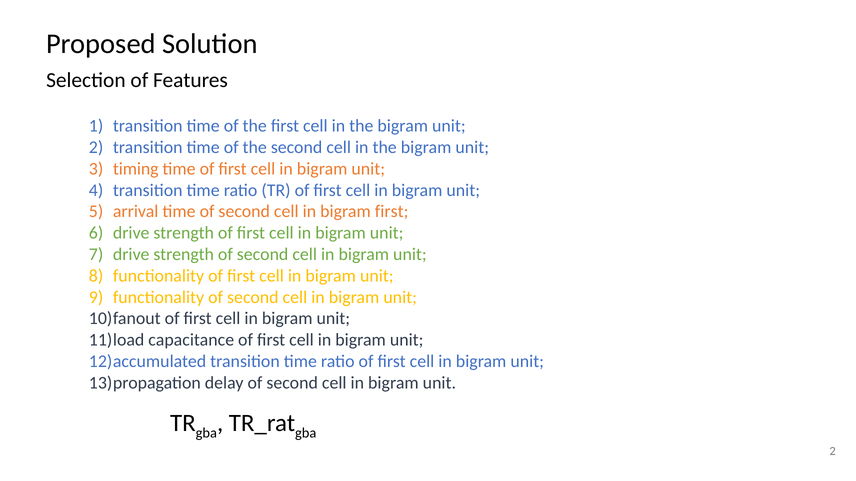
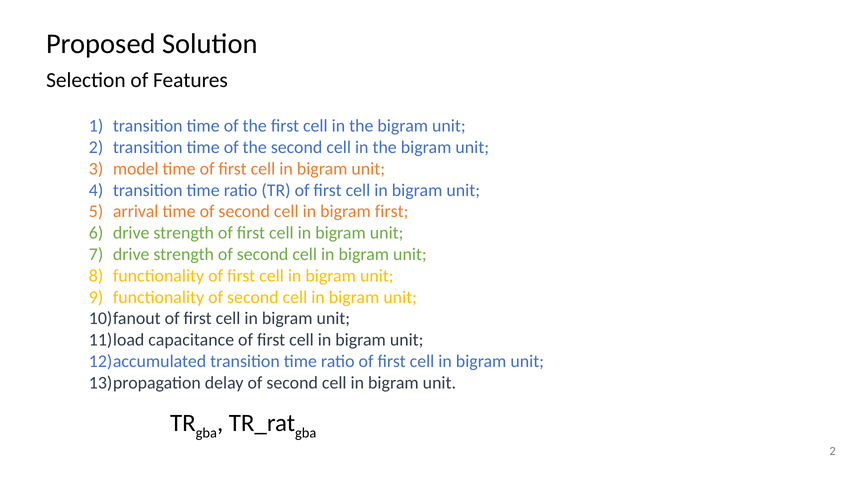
timing: timing -> model
